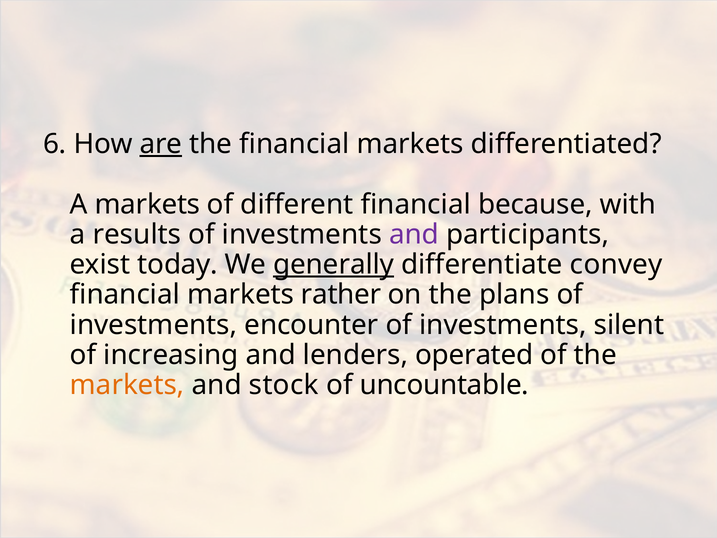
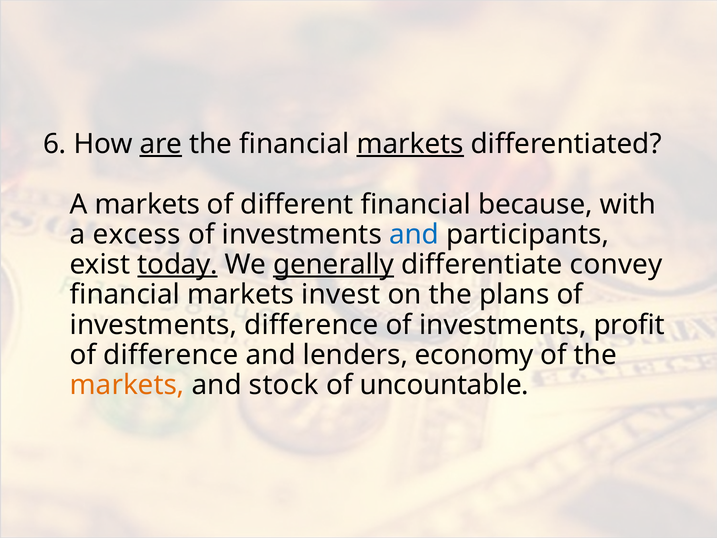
markets at (410, 144) underline: none -> present
results: results -> excess
and at (414, 234) colour: purple -> blue
today underline: none -> present
rather: rather -> invest
investments encounter: encounter -> difference
silent: silent -> profit
of increasing: increasing -> difference
operated: operated -> economy
